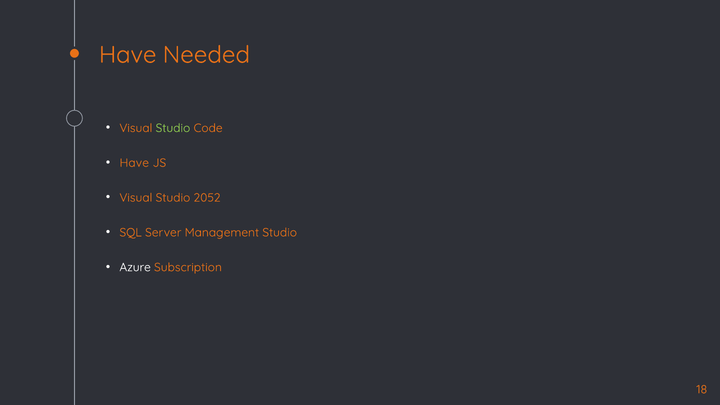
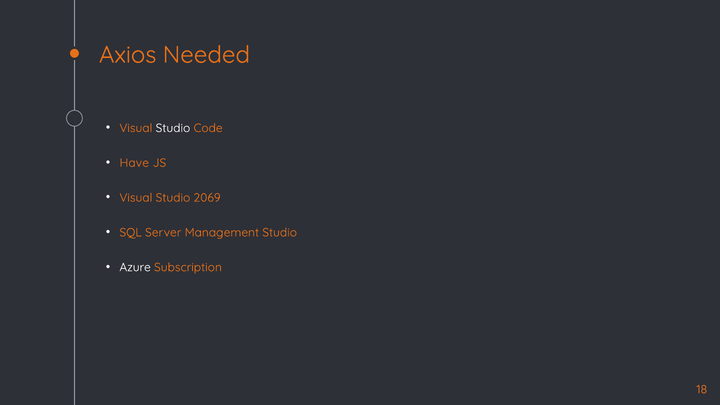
Have at (128, 55): Have -> Axios
Studio at (173, 128) colour: light green -> white
2052: 2052 -> 2069
